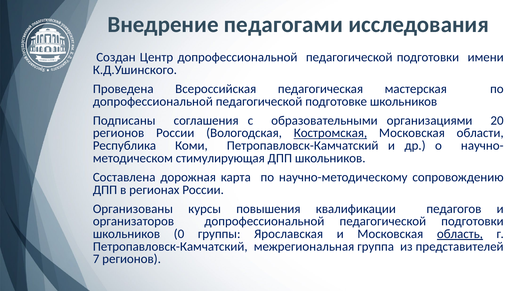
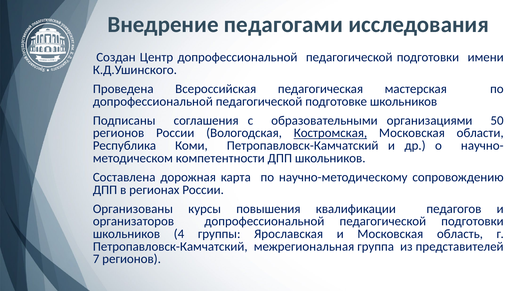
20: 20 -> 50
стимулирующая: стимулирующая -> компетентности
0: 0 -> 4
область underline: present -> none
